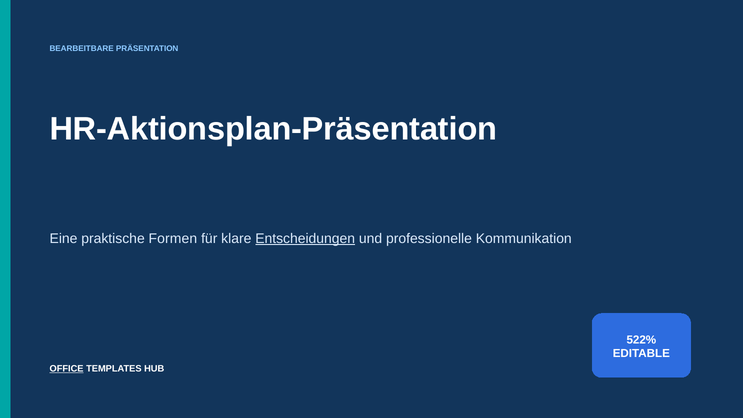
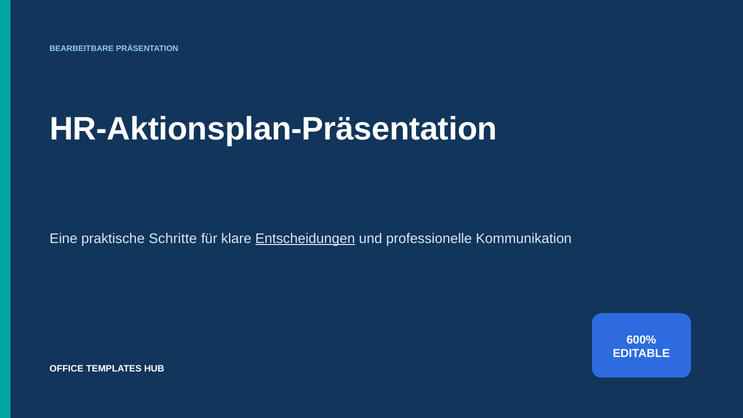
Formen: Formen -> Schritte
522%: 522% -> 600%
OFFICE underline: present -> none
